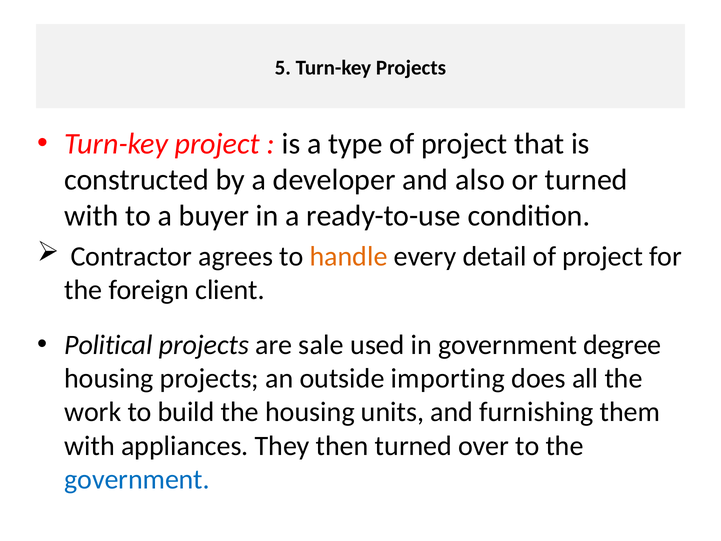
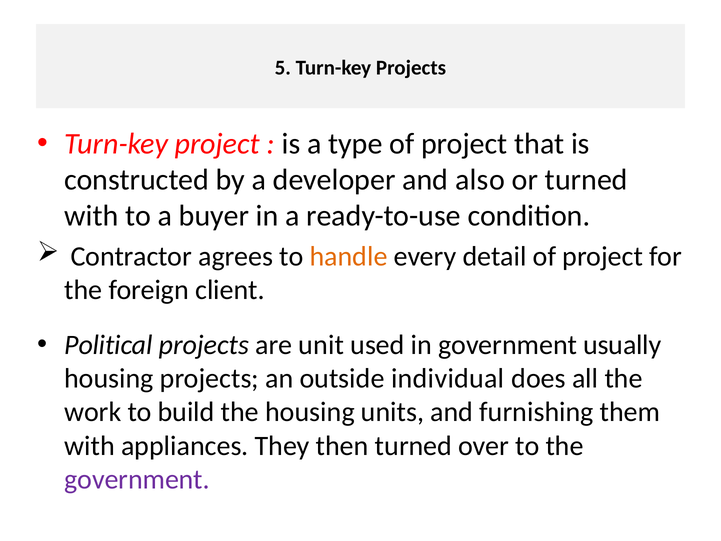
sale: sale -> unit
degree: degree -> usually
importing: importing -> individual
government at (137, 479) colour: blue -> purple
